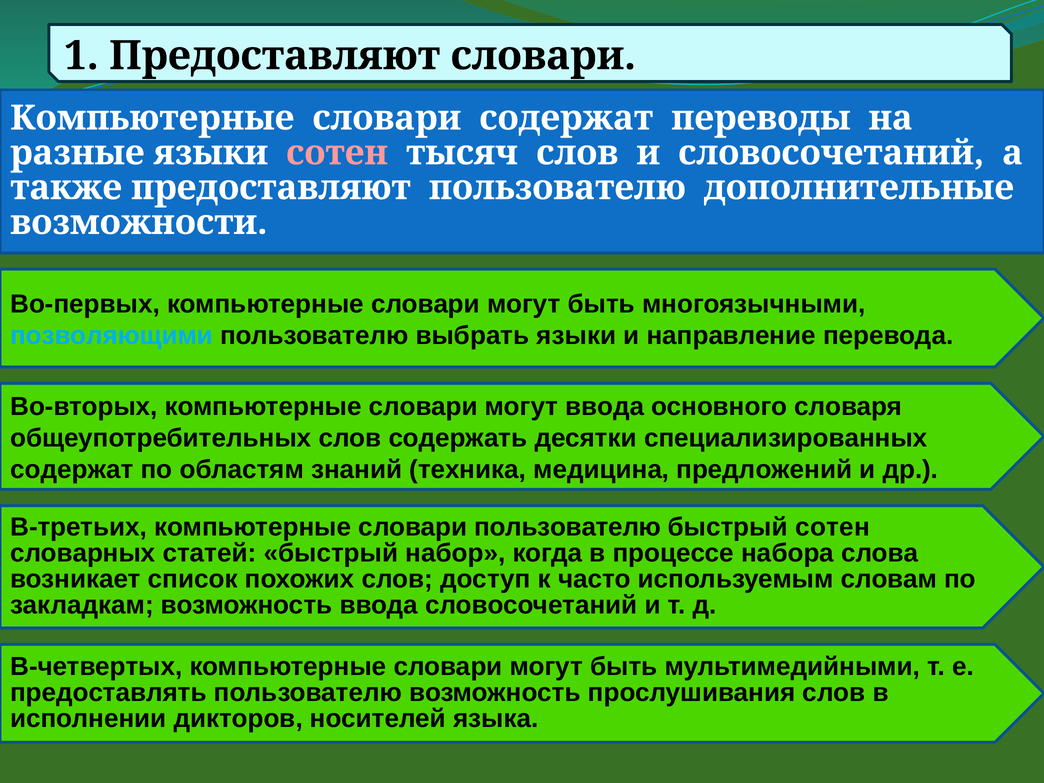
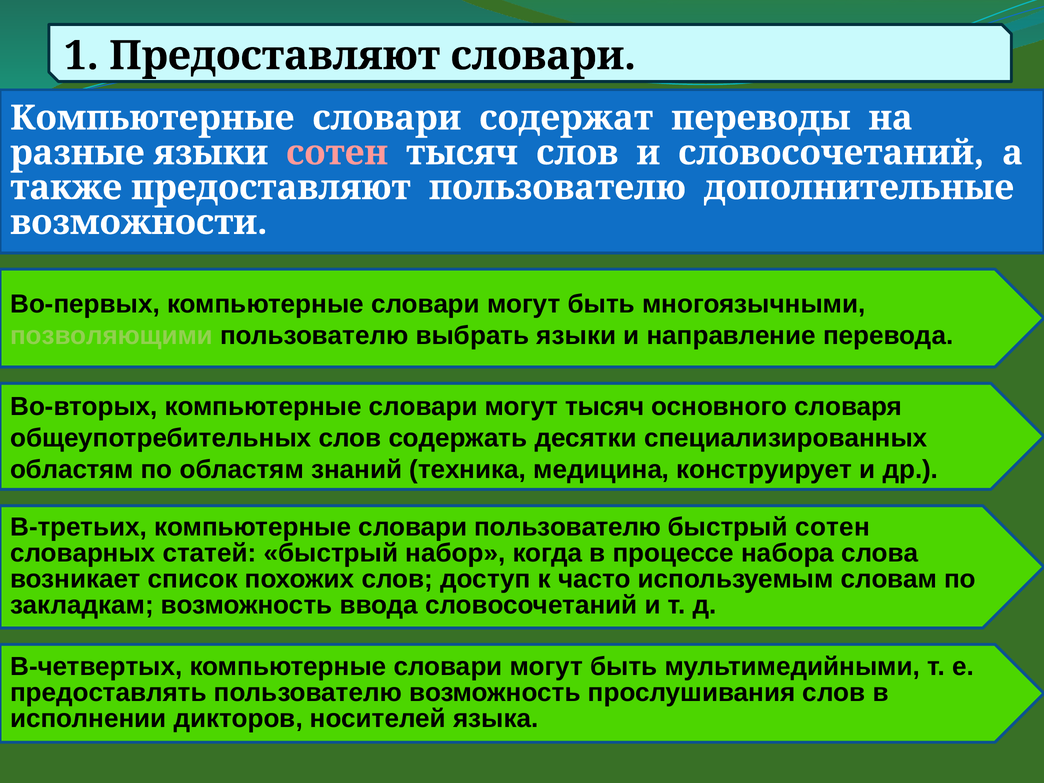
позволяющими colour: light blue -> light green
могут ввода: ввода -> тысяч
содержат at (72, 469): содержат -> областям
предложений: предложений -> конструирует
